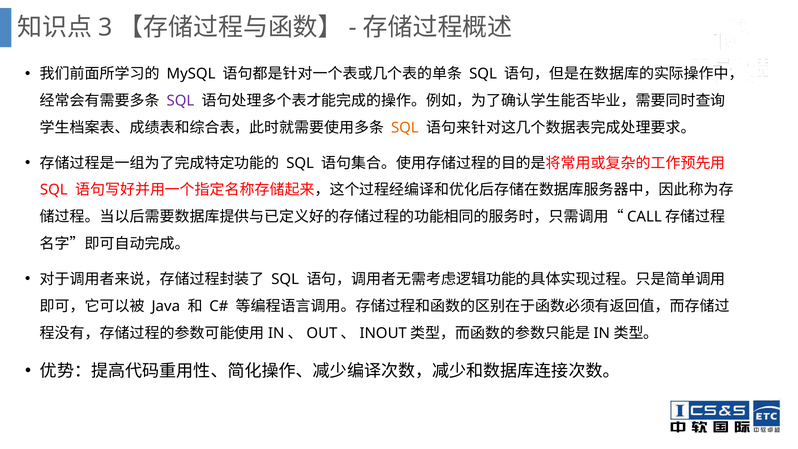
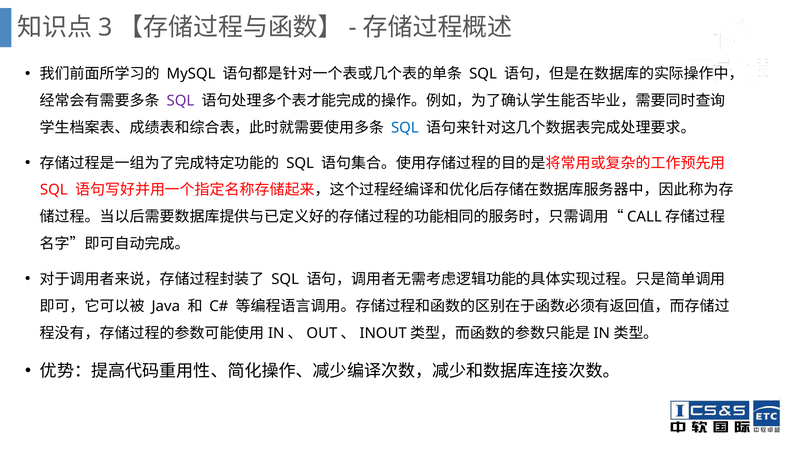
SQL at (405, 128) colour: orange -> blue
